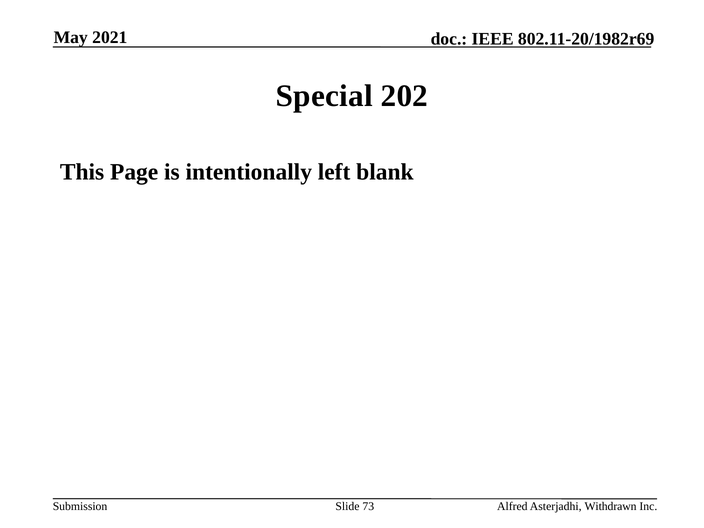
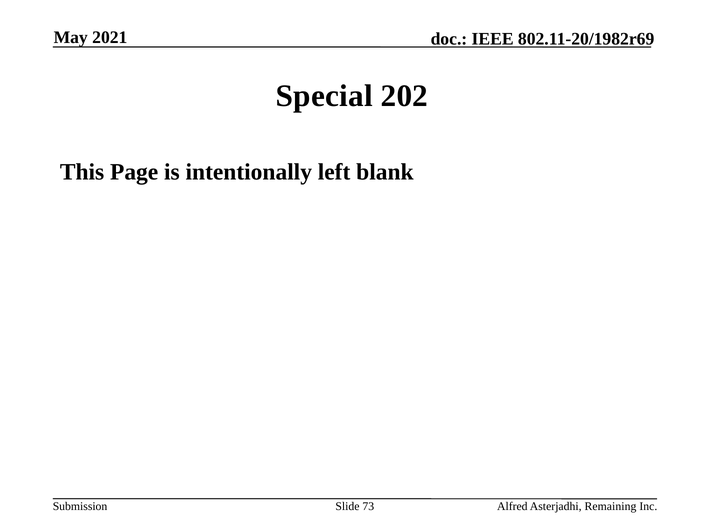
Withdrawn: Withdrawn -> Remaining
